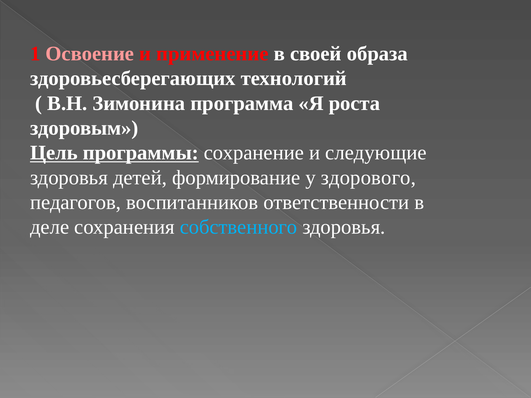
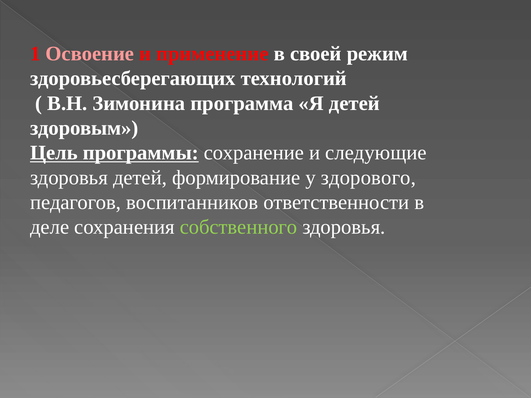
образа: образа -> режим
Я роста: роста -> детей
собственного colour: light blue -> light green
